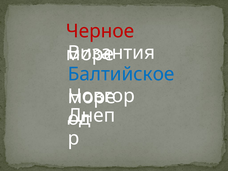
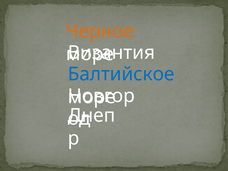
Черное colour: red -> orange
